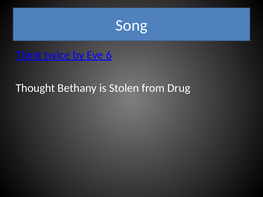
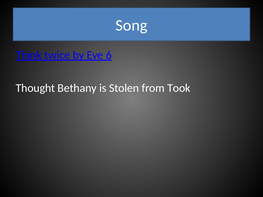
Drug: Drug -> Took
